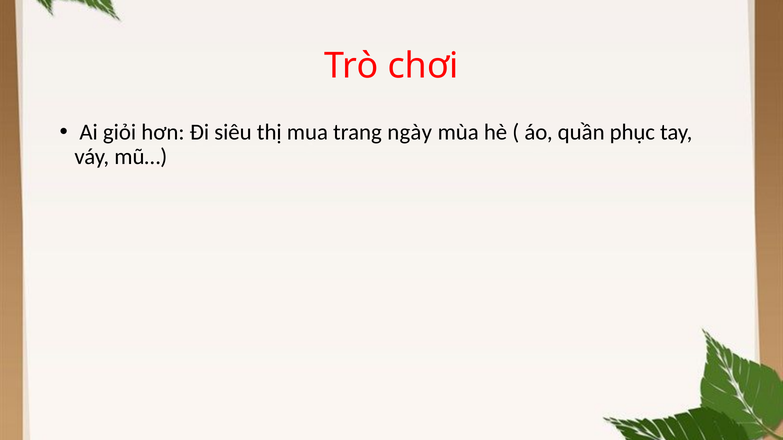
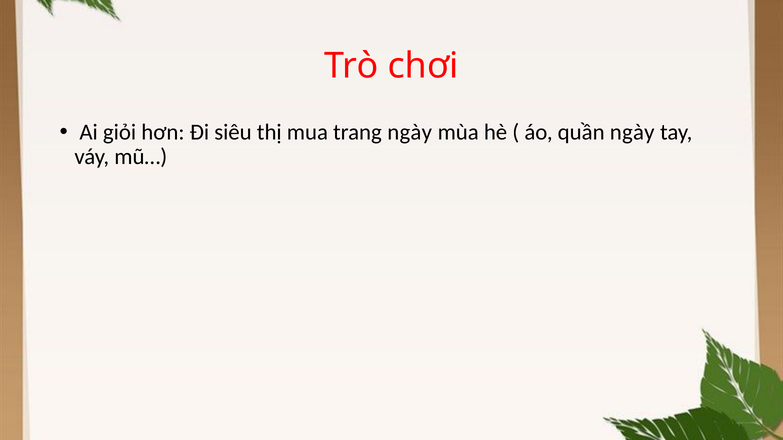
quần phục: phục -> ngày
